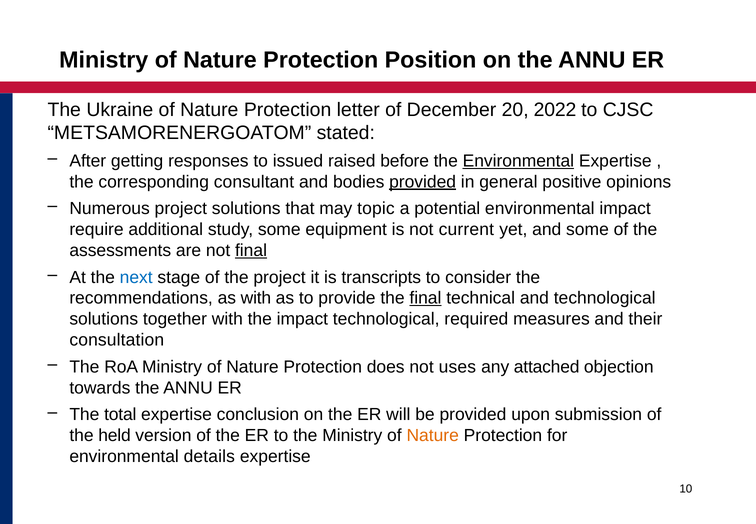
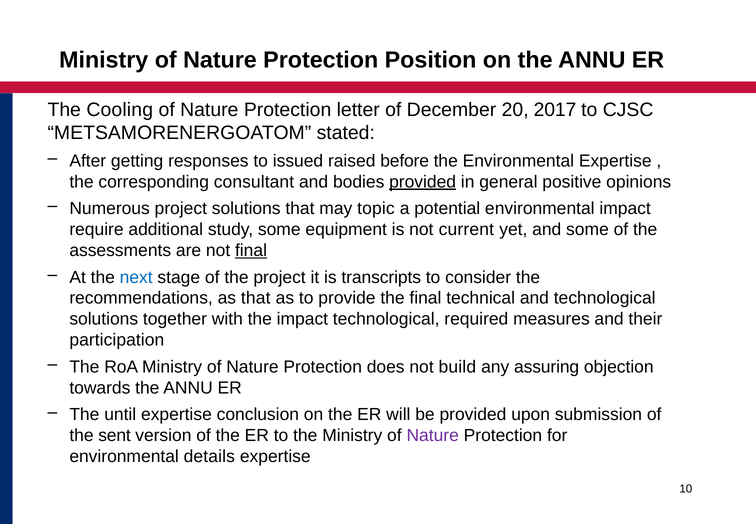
Ukraine: Ukraine -> Cooling
2022: 2022 -> 2017
Environmental at (518, 161) underline: present -> none
as with: with -> that
final at (425, 298) underline: present -> none
consultation: consultation -> participation
uses: uses -> build
attached: attached -> assuring
total: total -> until
held: held -> sent
Nature at (433, 435) colour: orange -> purple
